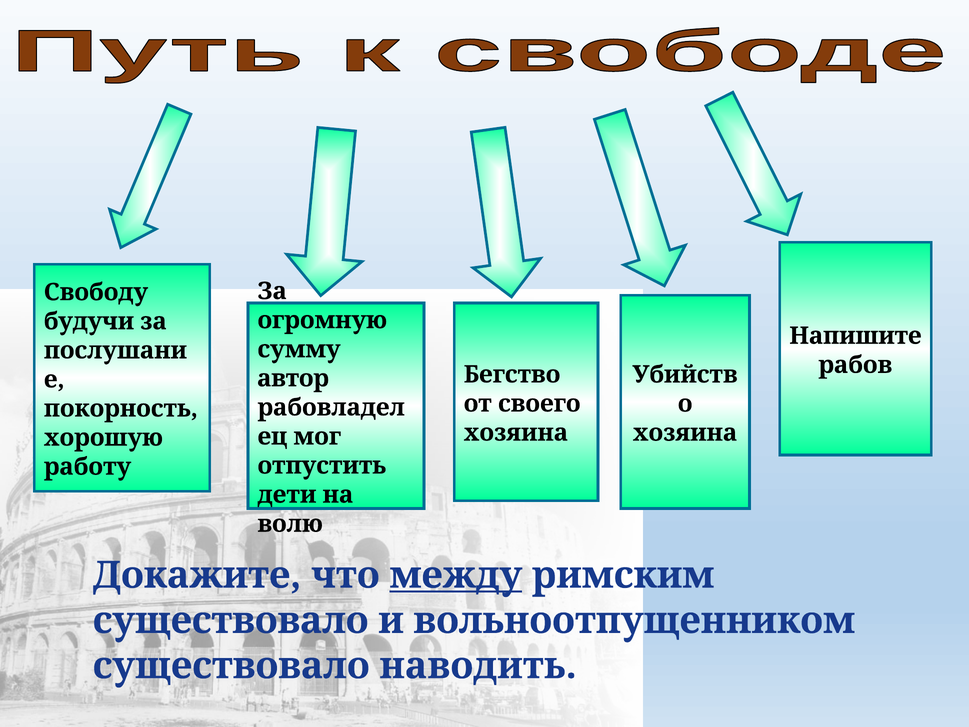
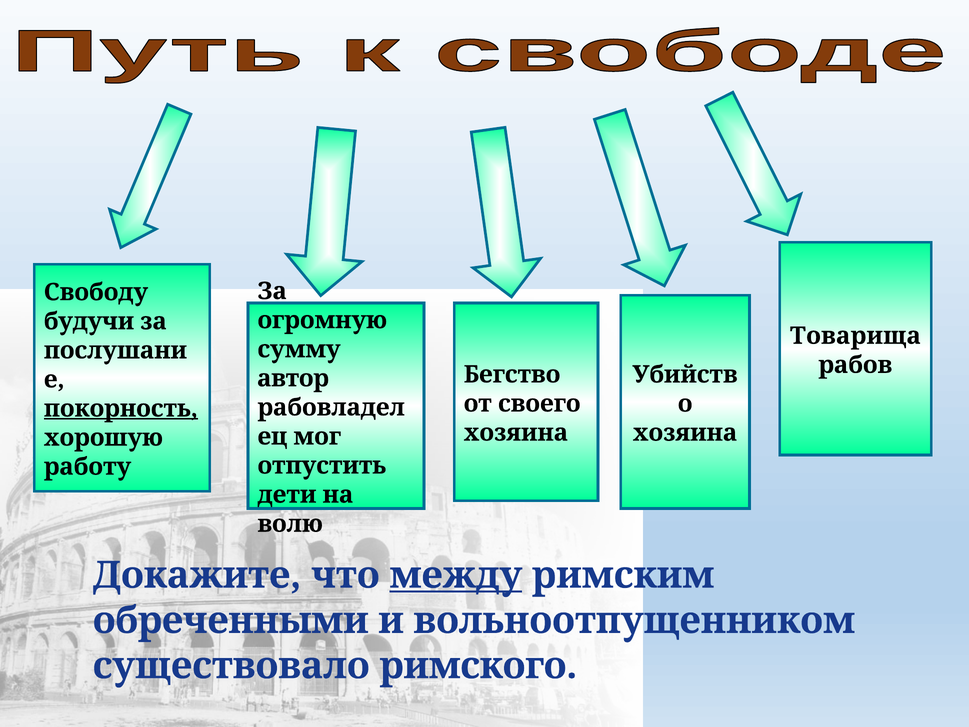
Напишите: Напишите -> Товарища
покорность underline: none -> present
существовало at (231, 620): существовало -> обреченными
наводить: наводить -> римского
